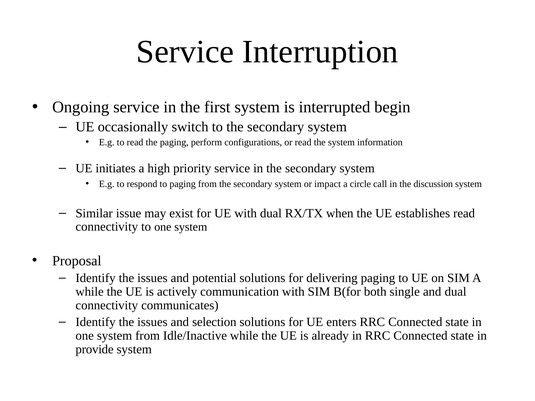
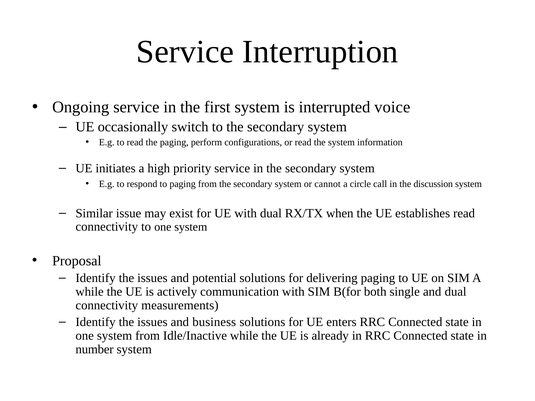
begin: begin -> voice
impact: impact -> cannot
communicates: communicates -> measurements
selection: selection -> business
provide: provide -> number
